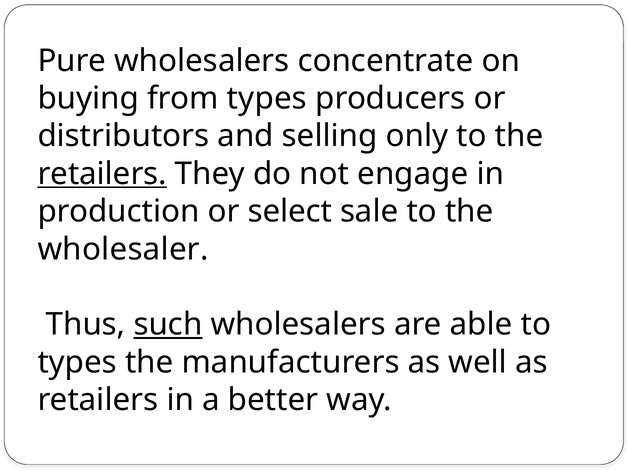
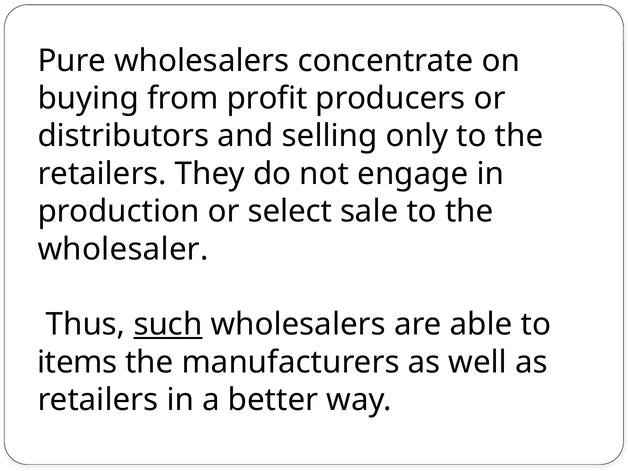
from types: types -> profit
retailers at (102, 174) underline: present -> none
types at (77, 362): types -> items
